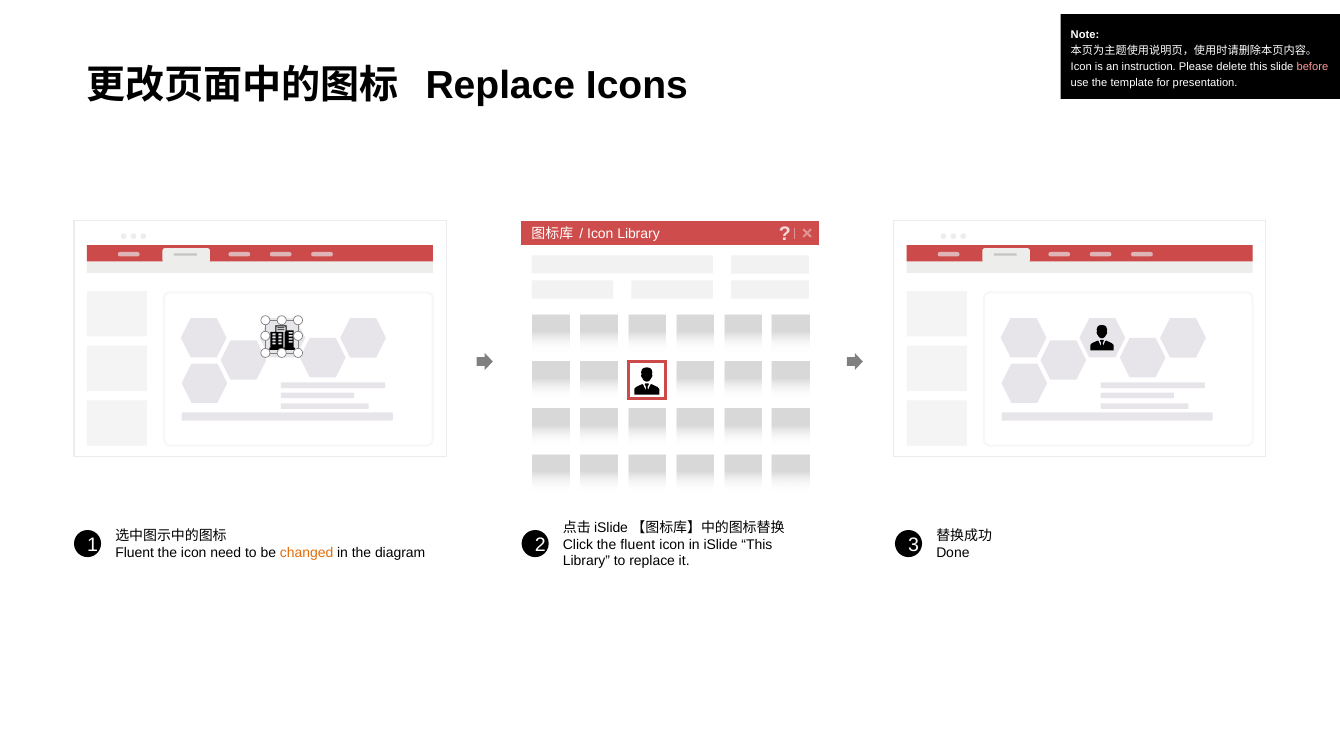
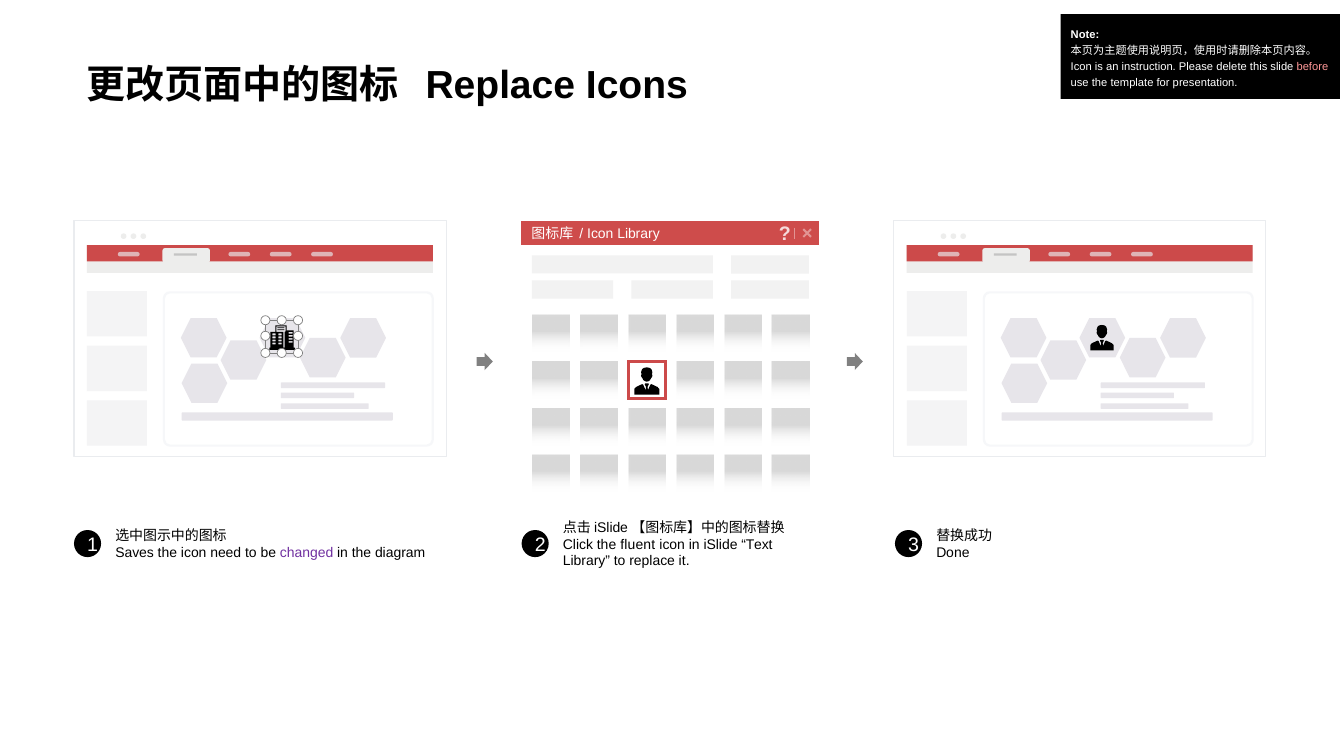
iSlide This: This -> Text
Fluent at (135, 553): Fluent -> Saves
changed colour: orange -> purple
